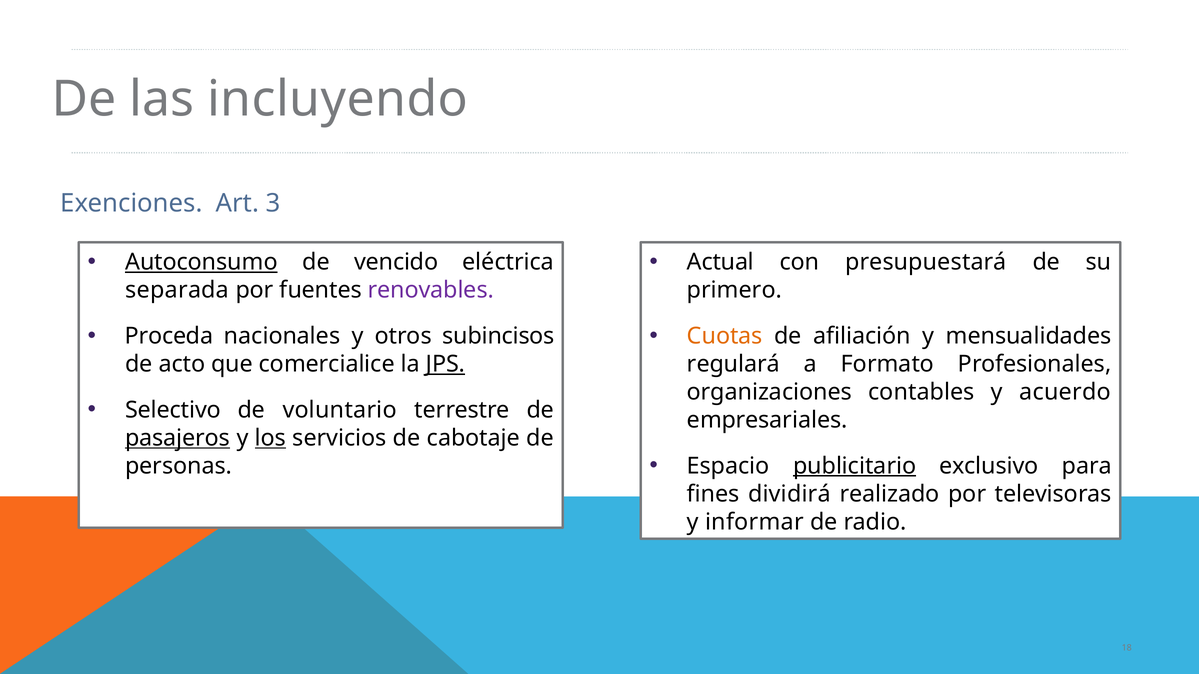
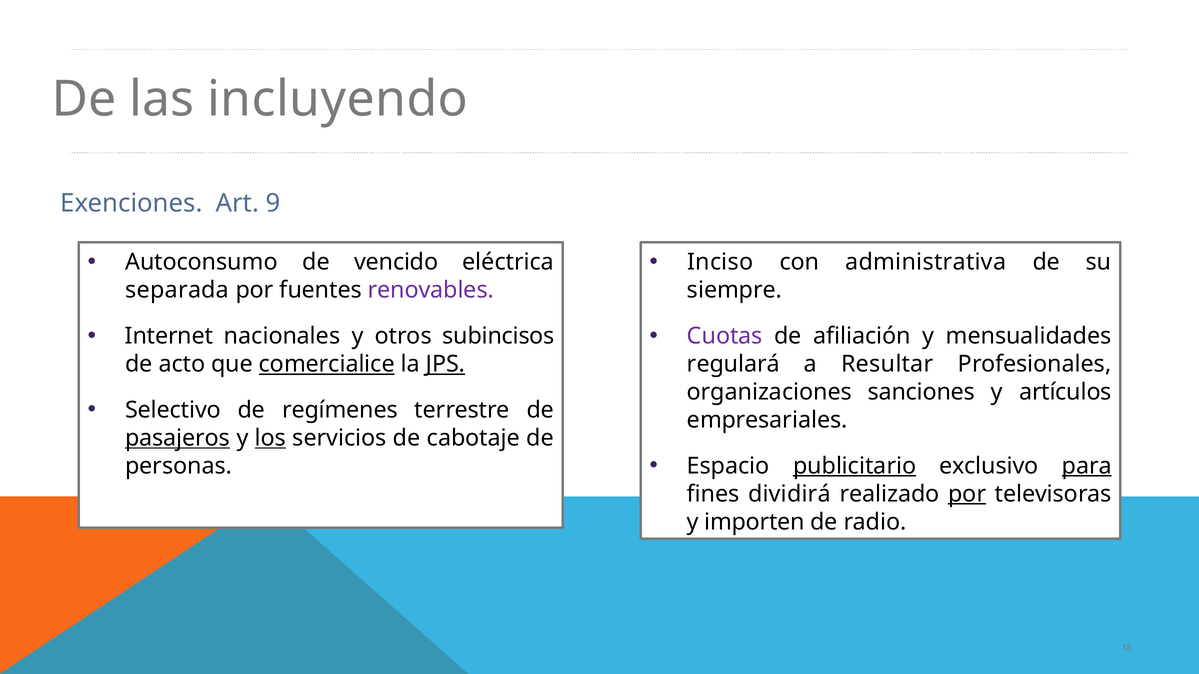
3: 3 -> 9
Autoconsumo underline: present -> none
Actual: Actual -> Inciso
presupuestará: presupuestará -> administrativa
primero: primero -> siempre
Proceda: Proceda -> Internet
Cuotas colour: orange -> purple
comercialice underline: none -> present
Formato: Formato -> Resultar
contables: contables -> sanciones
acuerdo: acuerdo -> artículos
voluntario: voluntario -> regímenes
para underline: none -> present
por at (967, 494) underline: none -> present
informar: informar -> importen
